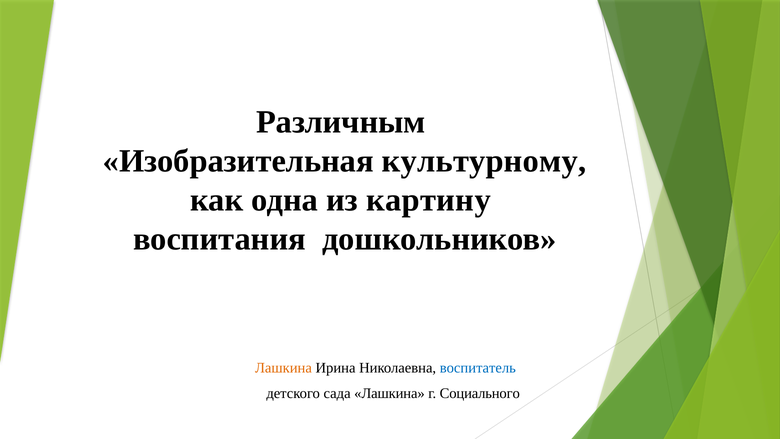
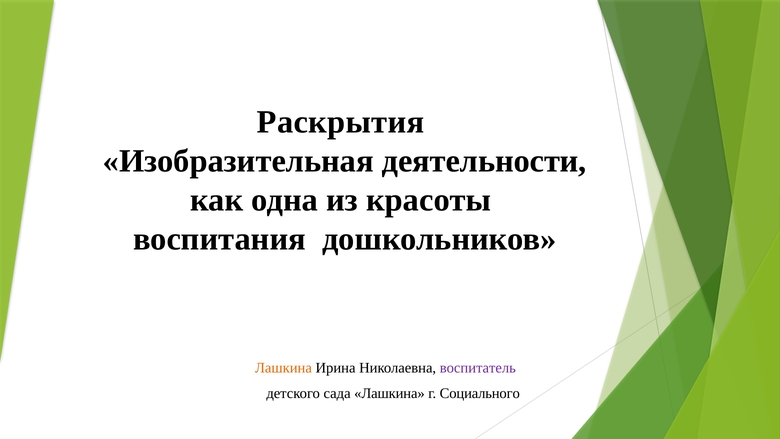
Различным: Различным -> Раскрытия
культурному: культурному -> деятельности
картину: картину -> красоты
воспитатель colour: blue -> purple
